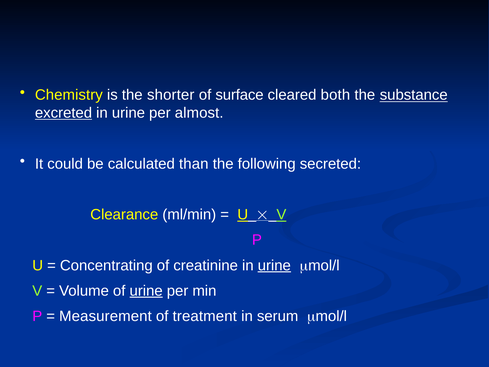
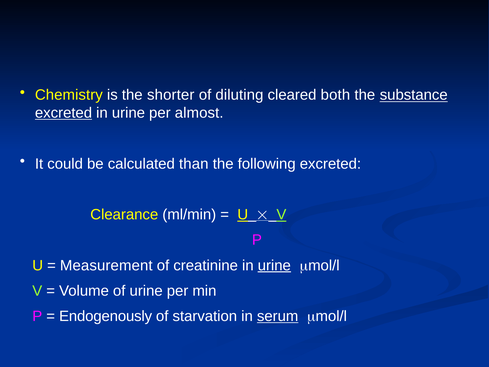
surface: surface -> diluting
following secreted: secreted -> excreted
Concentrating: Concentrating -> Measurement
urine at (146, 291) underline: present -> none
Measurement: Measurement -> Endogenously
treatment: treatment -> starvation
serum underline: none -> present
